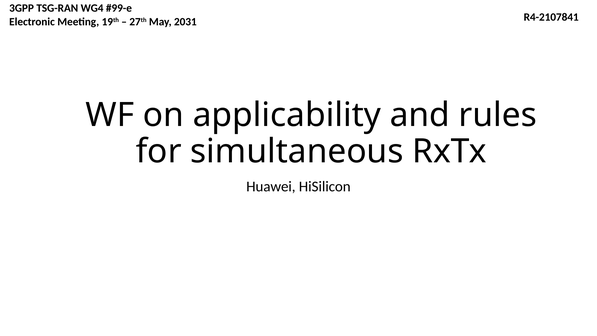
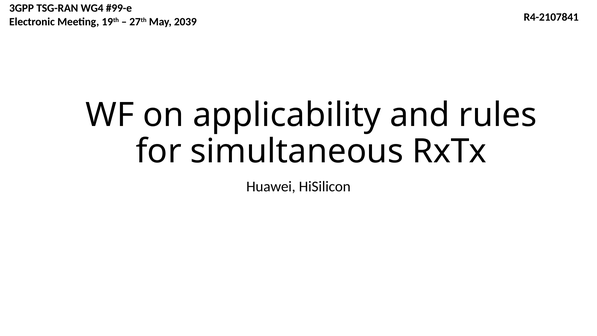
2031: 2031 -> 2039
